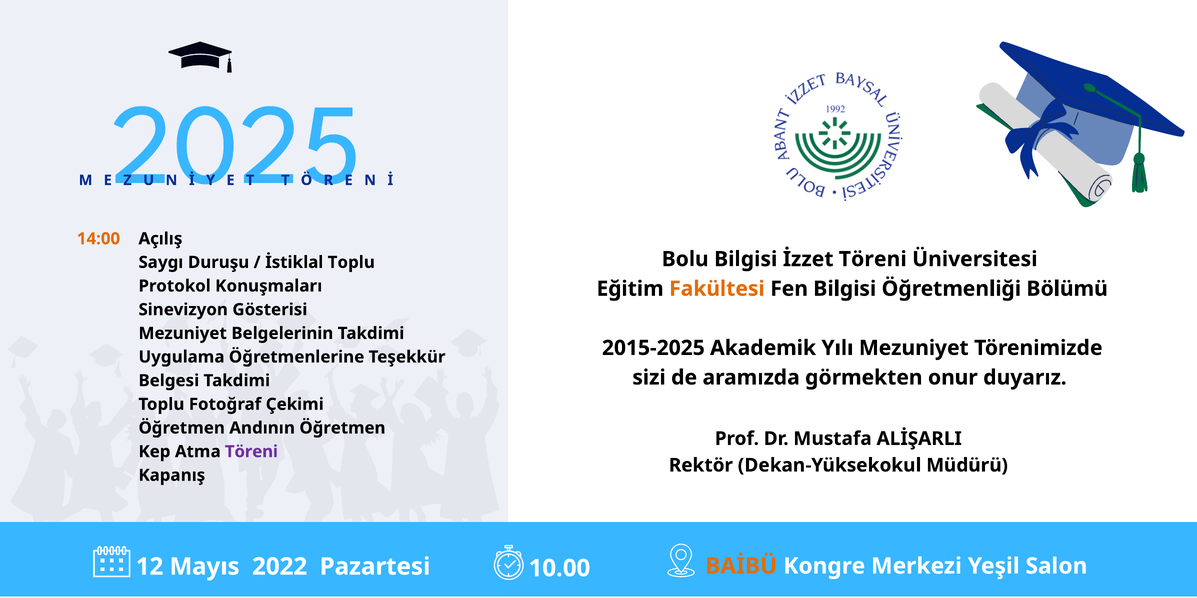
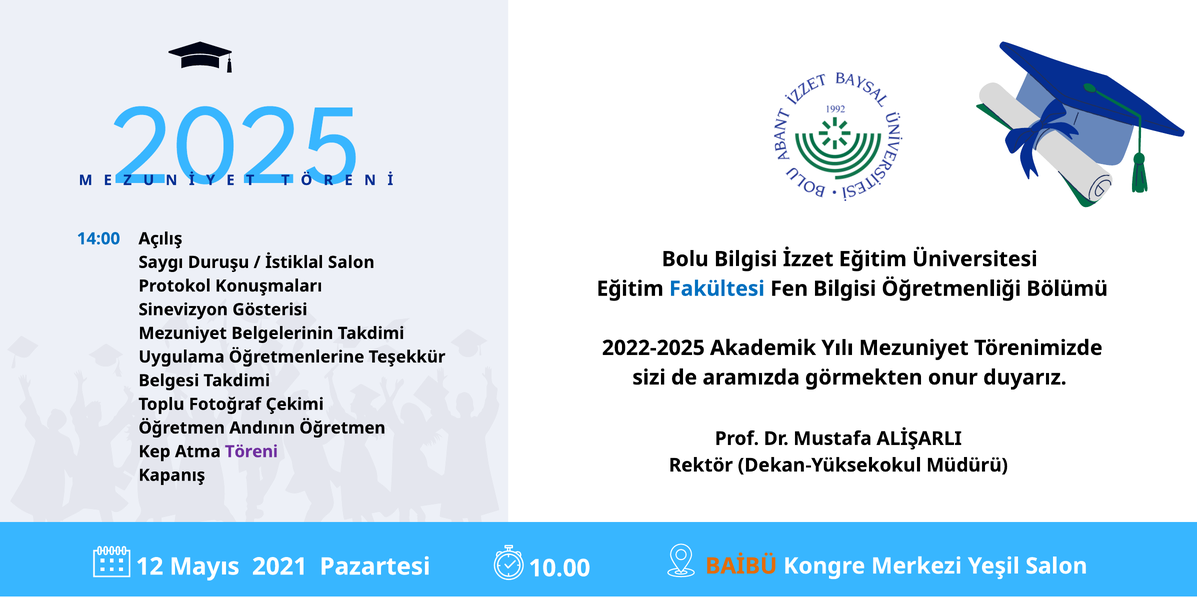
14:00 colour: orange -> blue
İzzet Töreni: Töreni -> Eğitim
İstiklal Toplu: Toplu -> Salon
Fakültesi colour: orange -> blue
2015-2025: 2015-2025 -> 2022-2025
2022: 2022 -> 2021
